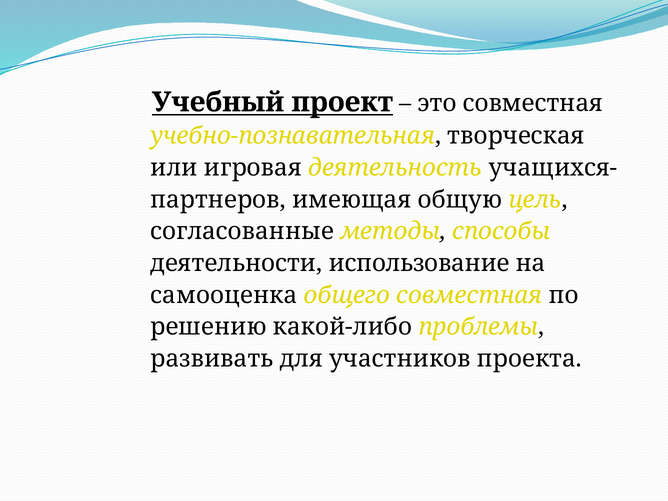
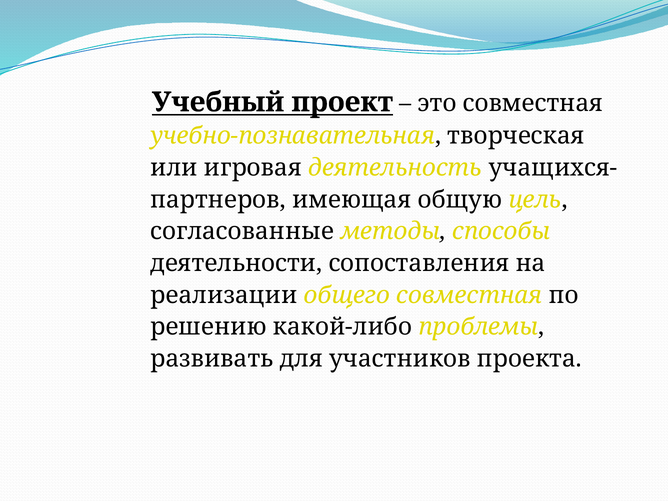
использование: использование -> сопоставления
самооценка: самооценка -> реализации
